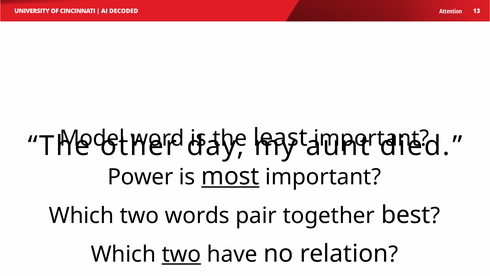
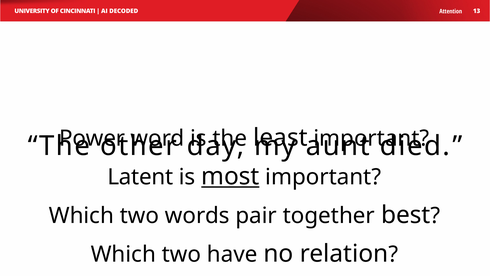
Model: Model -> Power
Power: Power -> Latent
two at (181, 254) underline: present -> none
